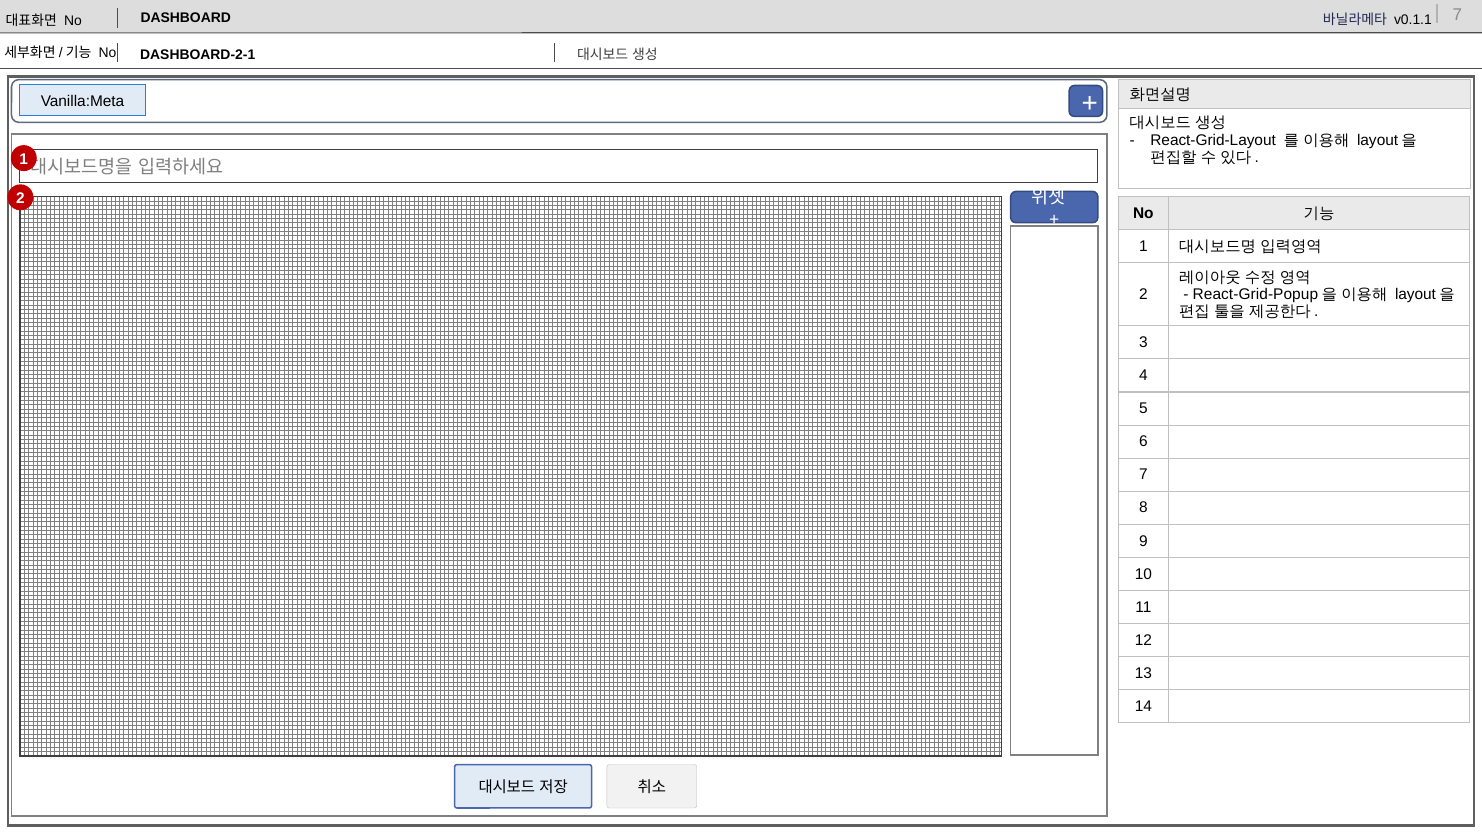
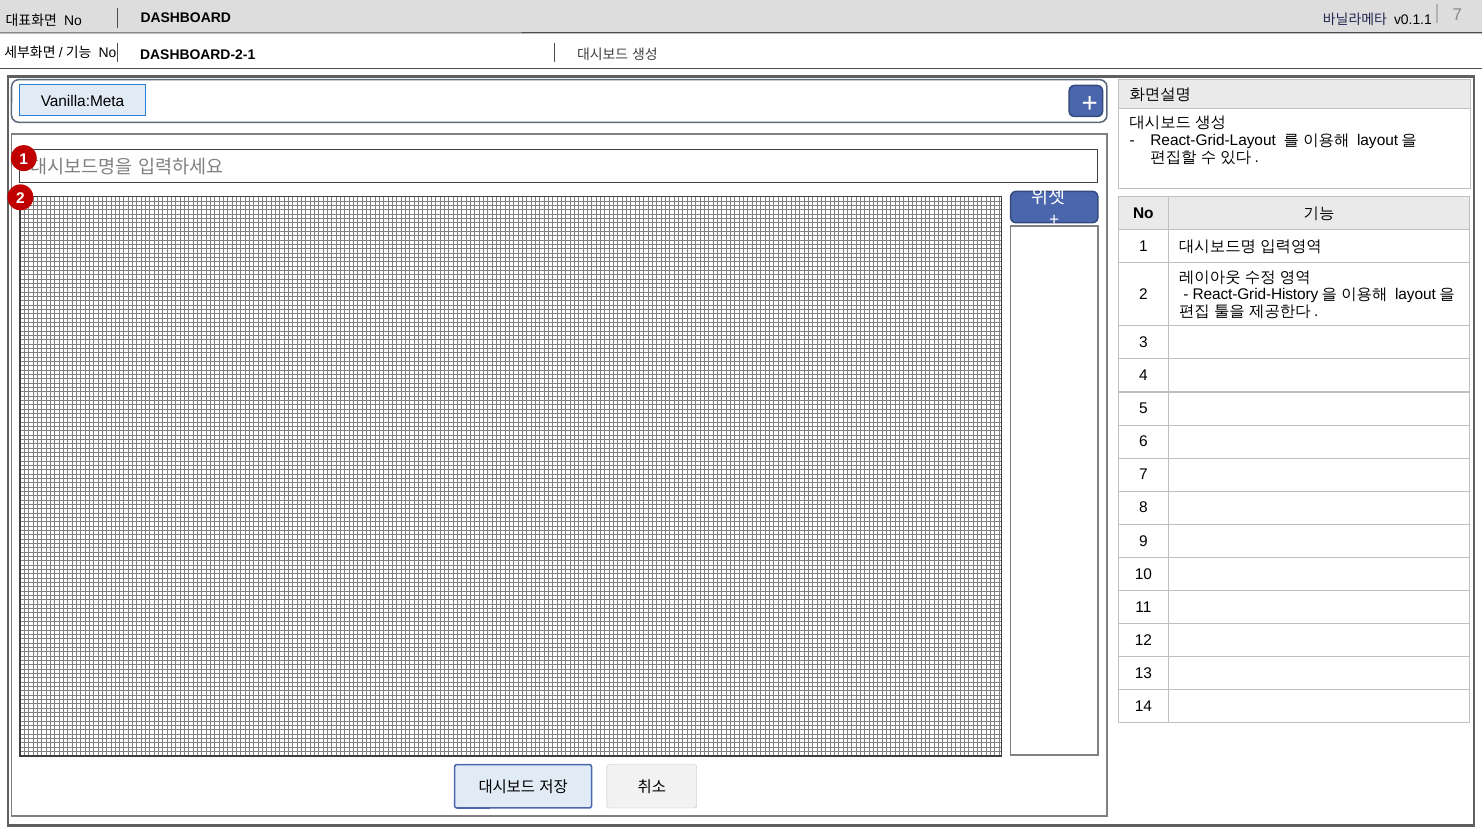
React-Grid-Popup: React-Grid-Popup -> React-Grid-History
